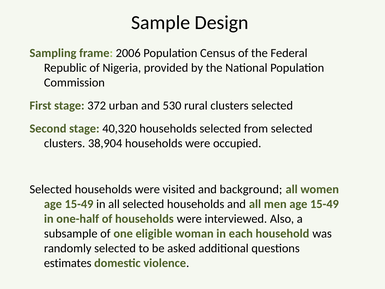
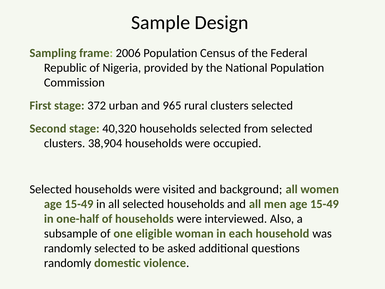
530: 530 -> 965
estimates at (68, 263): estimates -> randomly
